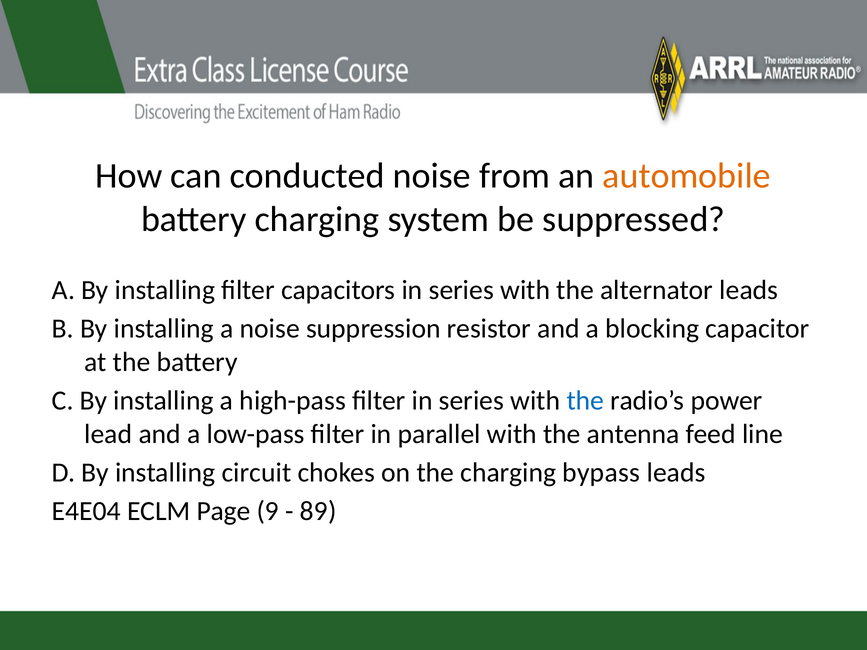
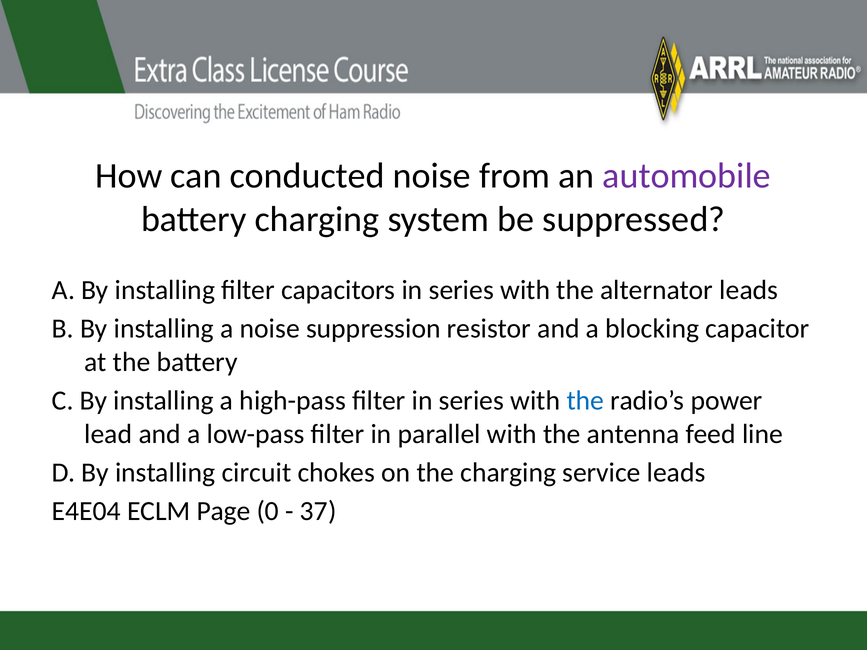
automobile colour: orange -> purple
bypass: bypass -> service
9: 9 -> 0
89: 89 -> 37
